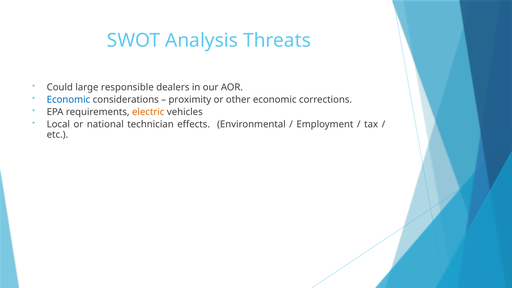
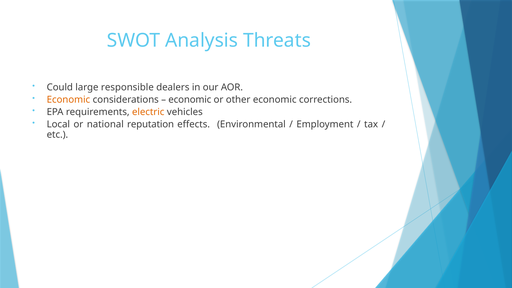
Economic at (68, 100) colour: blue -> orange
proximity at (190, 100): proximity -> economic
technician: technician -> reputation
